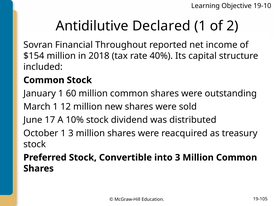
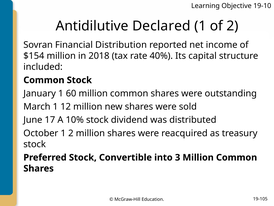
Throughout: Throughout -> Distribution
1 3: 3 -> 2
